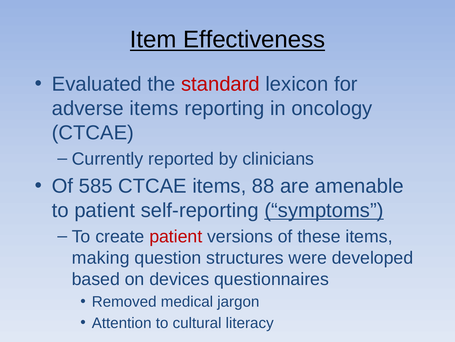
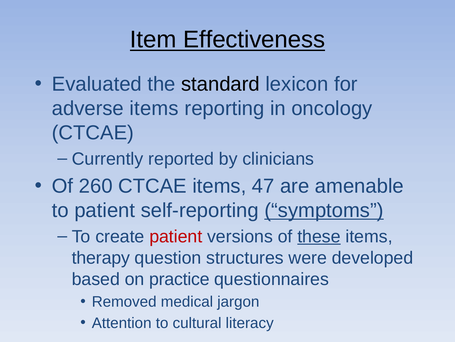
standard colour: red -> black
585: 585 -> 260
88: 88 -> 47
these underline: none -> present
making: making -> therapy
devices: devices -> practice
